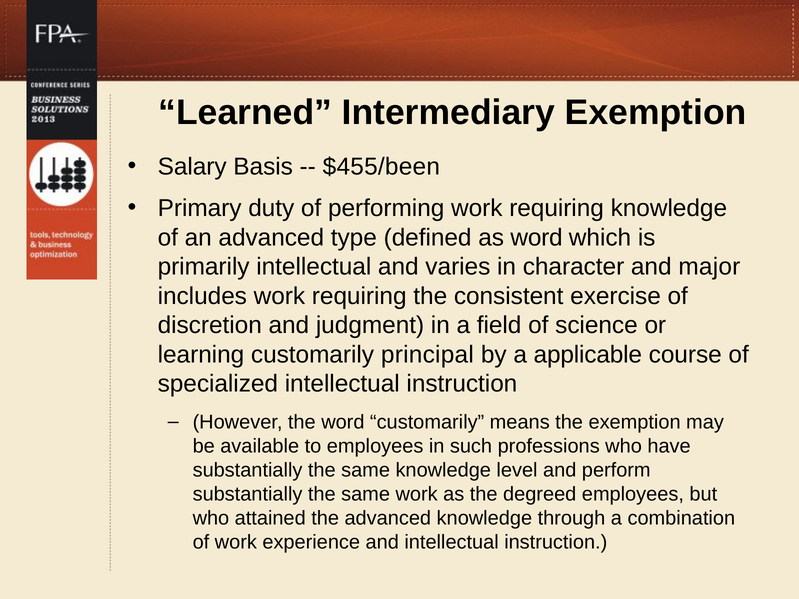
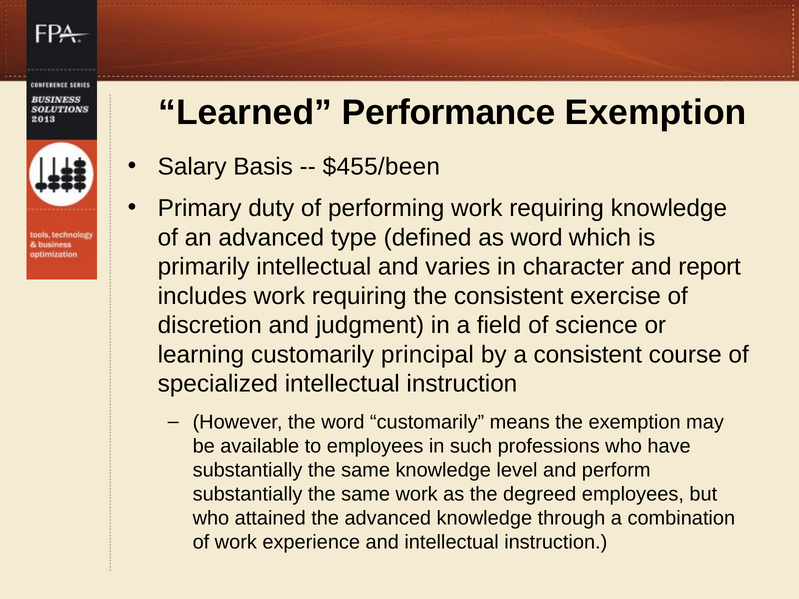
Intermediary: Intermediary -> Performance
major: major -> report
a applicable: applicable -> consistent
